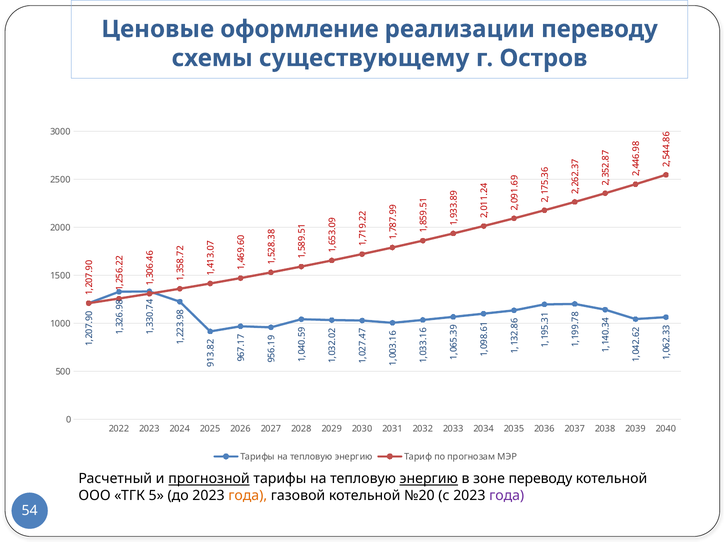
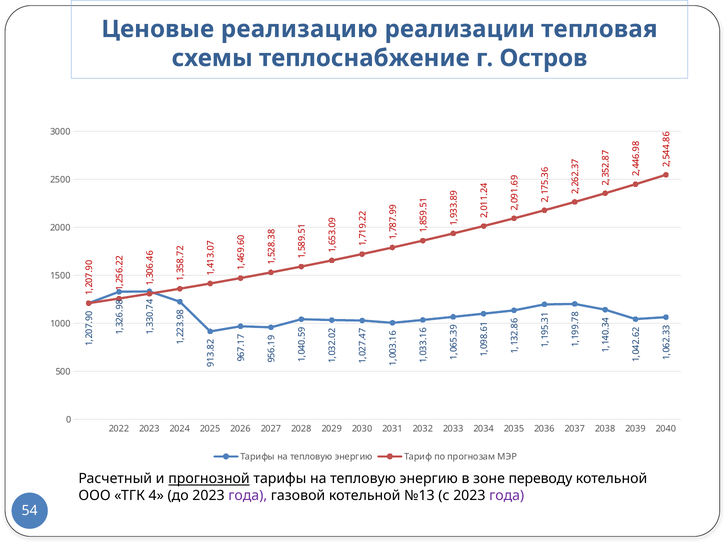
оформление: оформление -> реализацию
реализации переводу: переводу -> тепловая
существующему: существующему -> теплоснабжение
энергию at (429, 479) underline: present -> none
ТГК 5: 5 -> 4
года at (248, 495) colour: orange -> purple
№20: №20 -> №13
